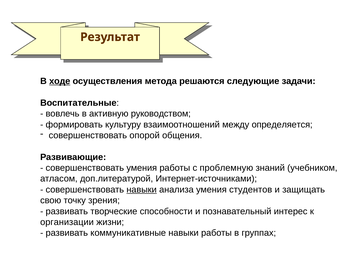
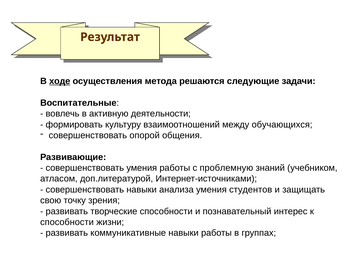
руководством: руководством -> деятельности
определяется: определяется -> обучающихся
навыки at (142, 189) underline: present -> none
организации at (67, 222): организации -> способности
